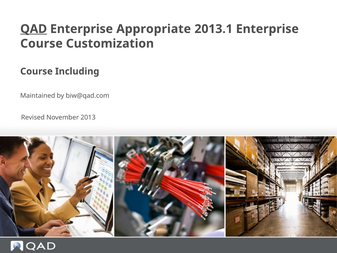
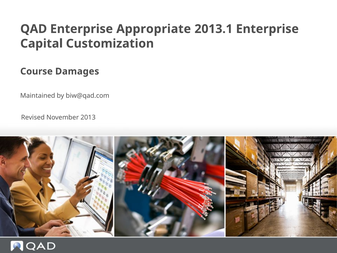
QAD underline: present -> none
Course at (41, 44): Course -> Capital
Including: Including -> Damages
